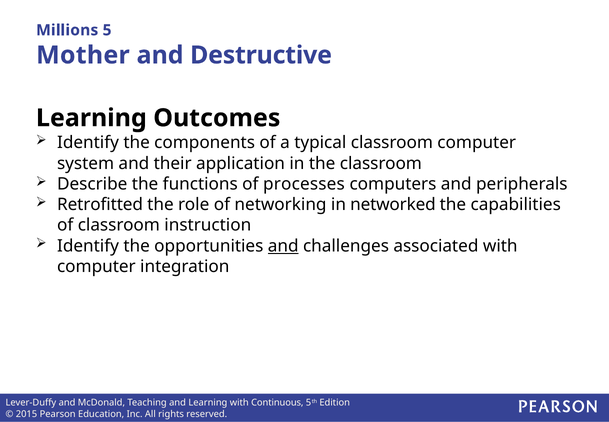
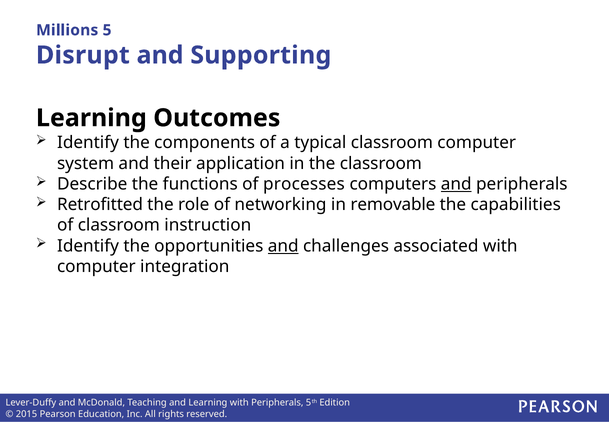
Mother: Mother -> Disrupt
Destructive: Destructive -> Supporting
and at (456, 184) underline: none -> present
networked: networked -> removable
with Continuous: Continuous -> Peripherals
